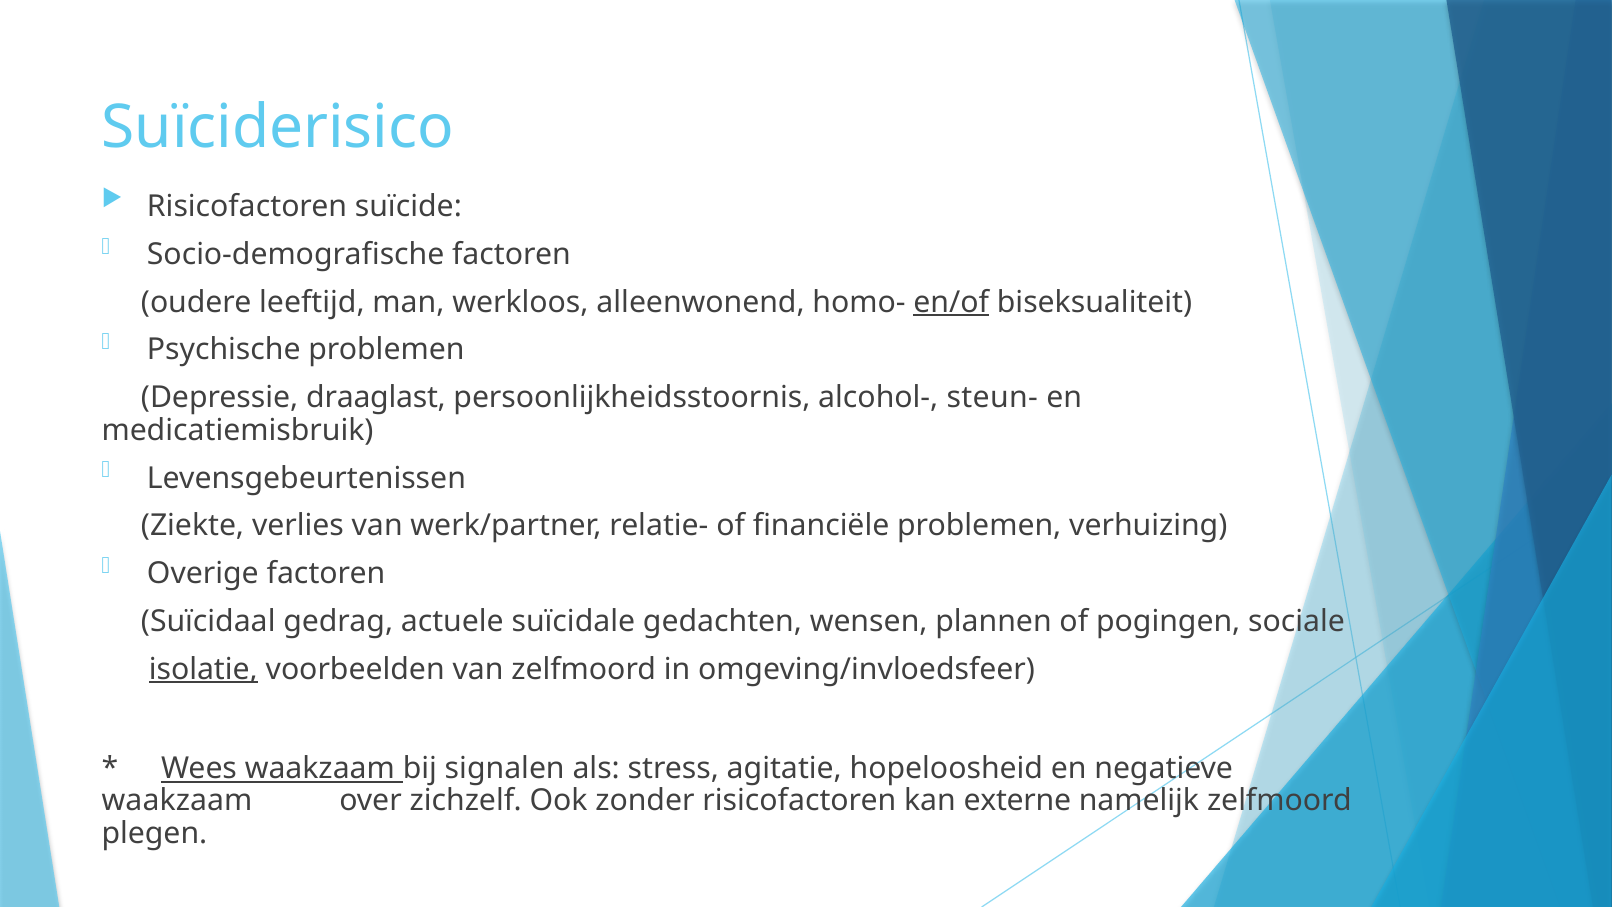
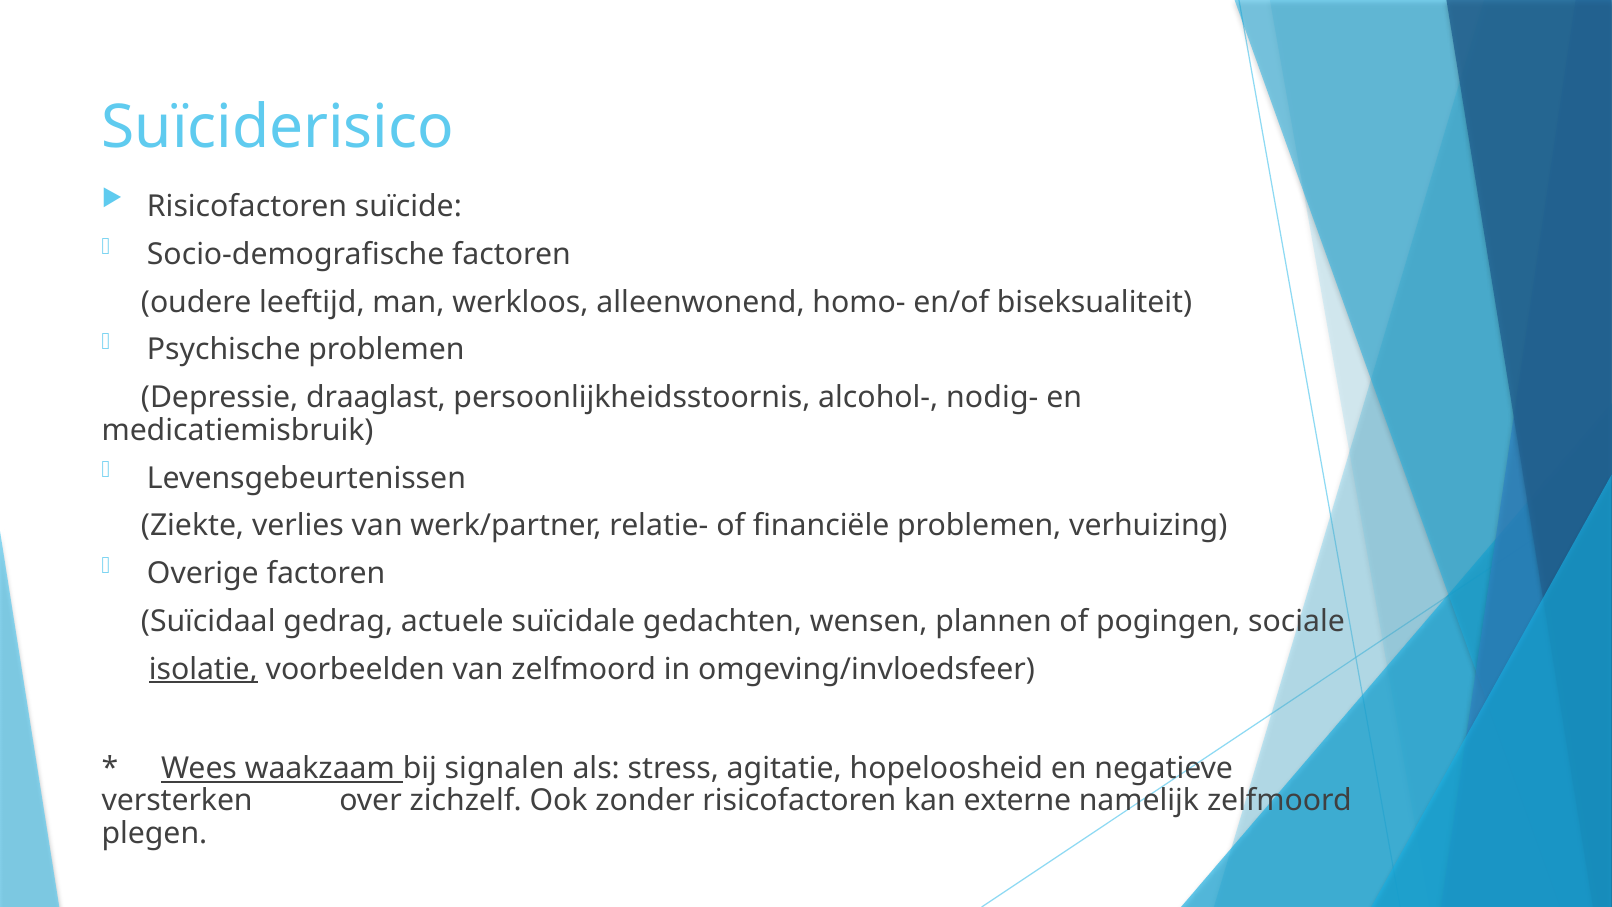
en/of underline: present -> none
steun-: steun- -> nodig-
waakzaam at (177, 801): waakzaam -> versterken
